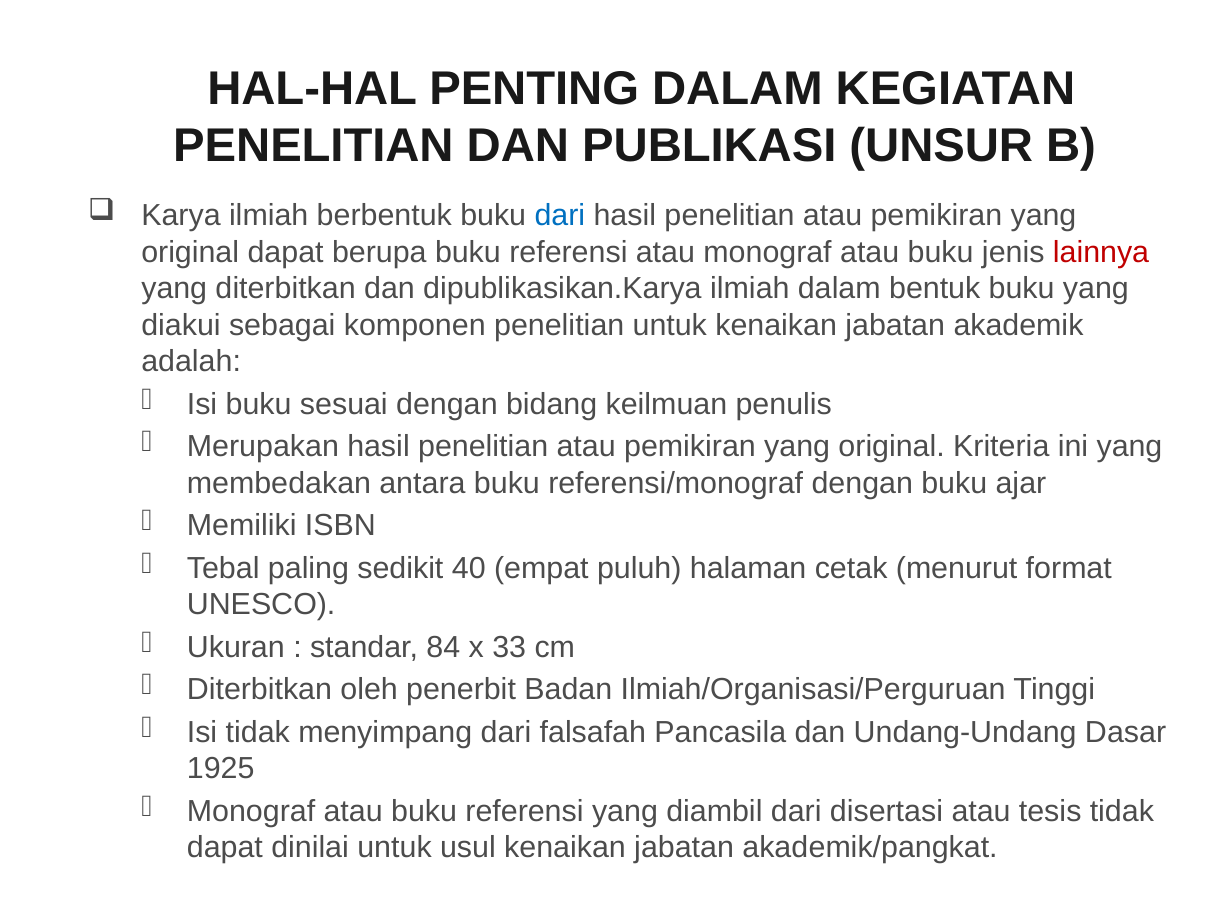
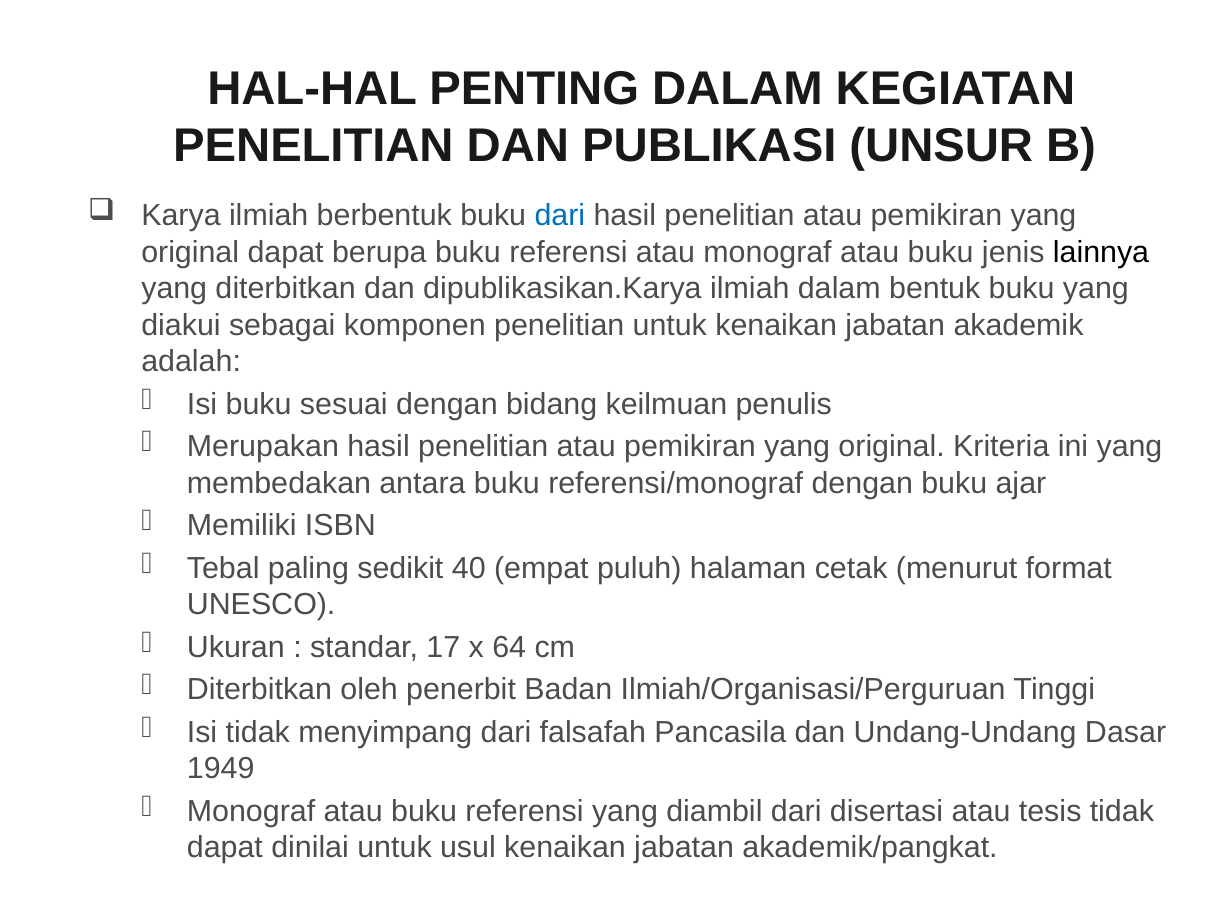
lainnya colour: red -> black
84: 84 -> 17
33: 33 -> 64
1925: 1925 -> 1949
